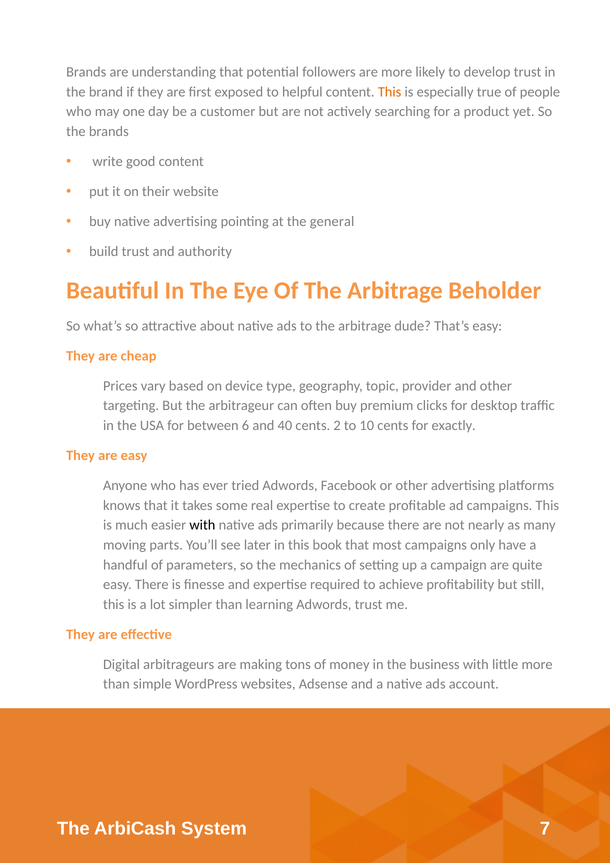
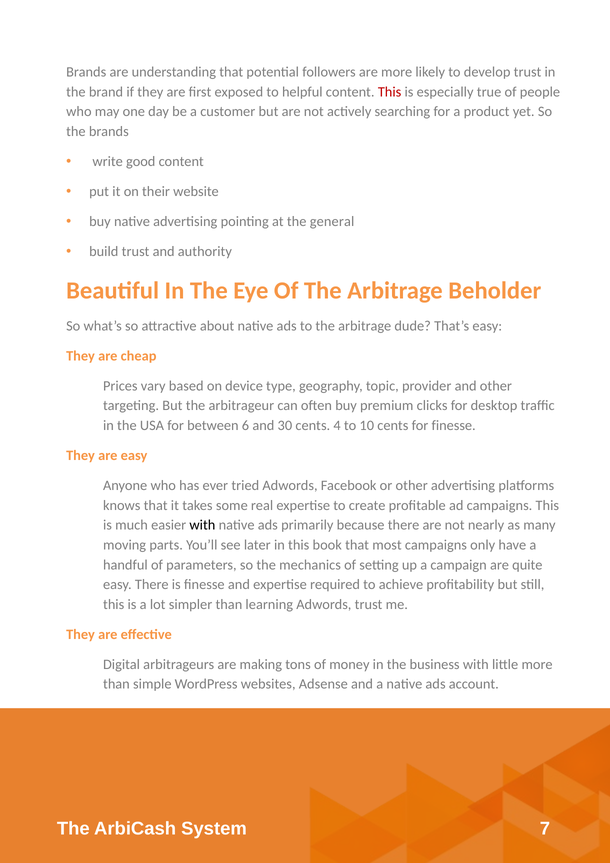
This at (390, 92) colour: orange -> red
40: 40 -> 30
2: 2 -> 4
for exactly: exactly -> finesse
